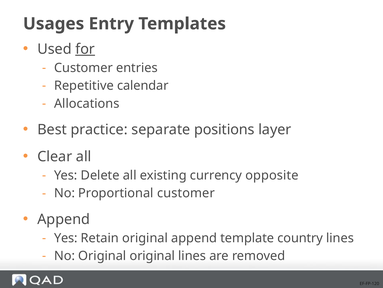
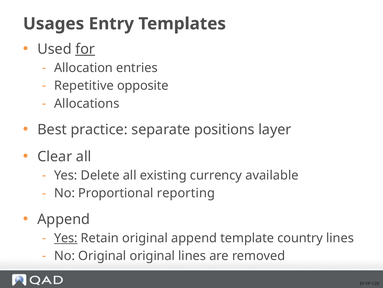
Customer at (83, 68): Customer -> Allocation
calendar: calendar -> opposite
opposite: opposite -> available
Proportional customer: customer -> reporting
Yes at (66, 237) underline: none -> present
